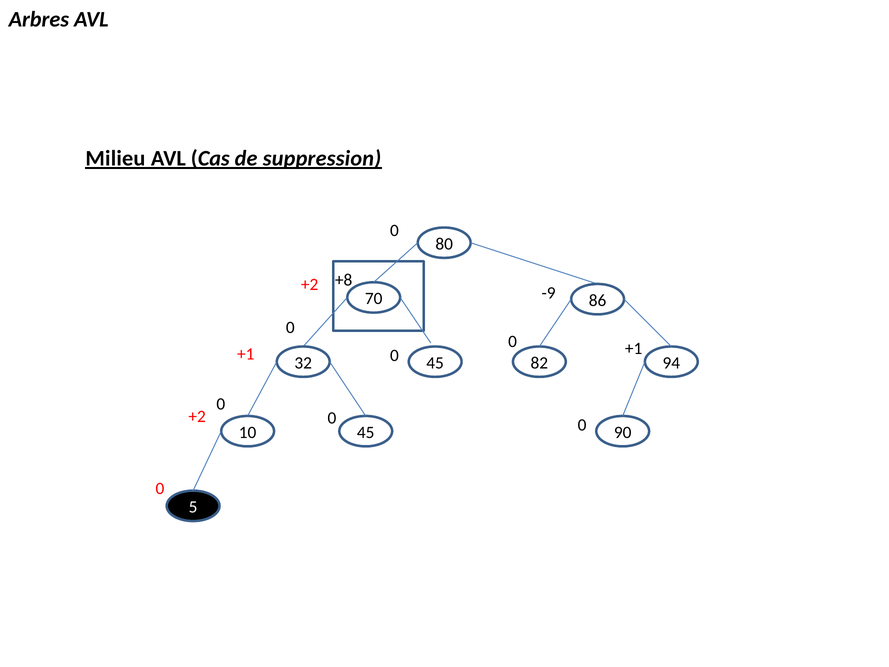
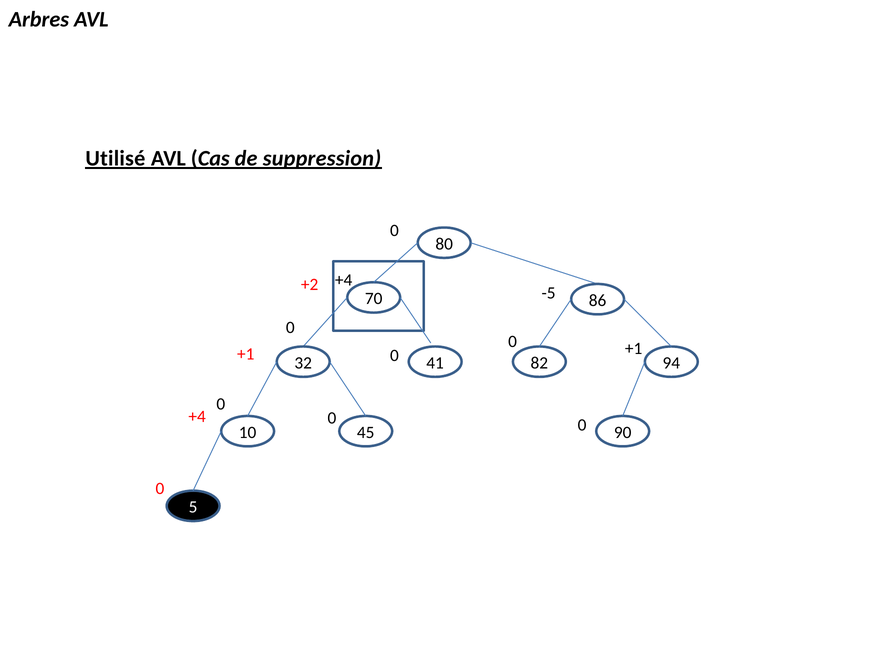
Milieu: Milieu -> Utilisé
+8 at (344, 280): +8 -> +4
-9: -9 -> -5
32 45: 45 -> 41
+2 at (197, 416): +2 -> +4
